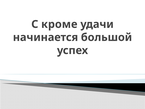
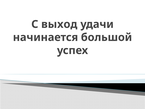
кроме: кроме -> выход
